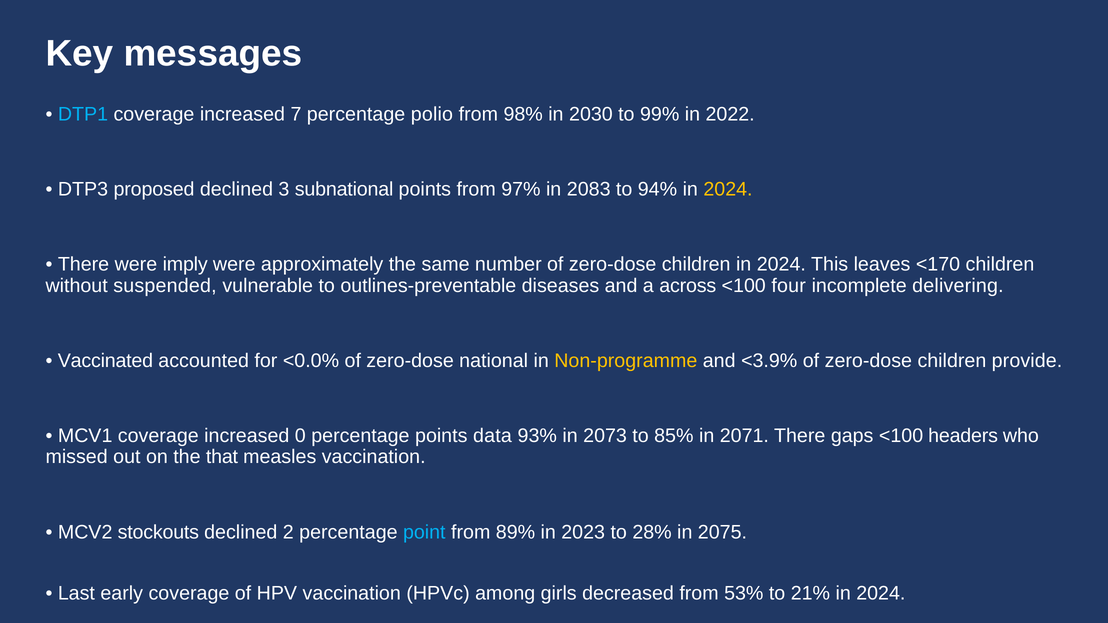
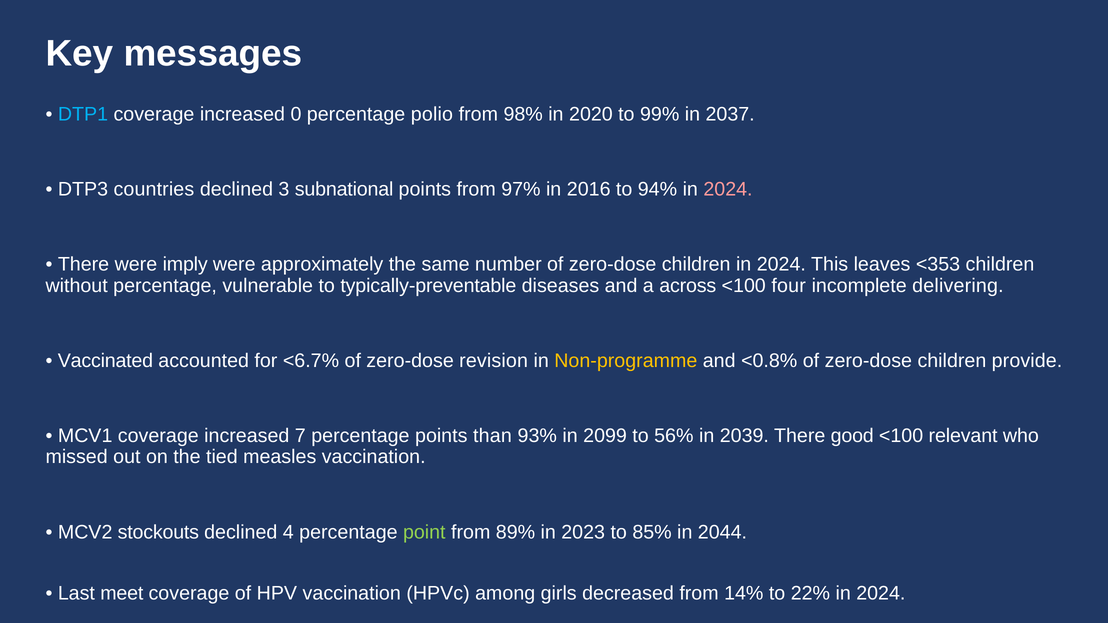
7: 7 -> 0
2030: 2030 -> 2020
2022: 2022 -> 2037
proposed: proposed -> countries
2083: 2083 -> 2016
2024 at (728, 189) colour: yellow -> pink
<170: <170 -> <353
without suspended: suspended -> percentage
outlines-preventable: outlines-preventable -> typically-preventable
<0.0%: <0.0% -> <6.7%
national: national -> revision
<3.9%: <3.9% -> <0.8%
0: 0 -> 7
data: data -> than
2073: 2073 -> 2099
85%: 85% -> 56%
2071: 2071 -> 2039
gaps: gaps -> good
headers: headers -> relevant
that: that -> tied
2: 2 -> 4
point colour: light blue -> light green
28%: 28% -> 85%
2075: 2075 -> 2044
early: early -> meet
53%: 53% -> 14%
21%: 21% -> 22%
